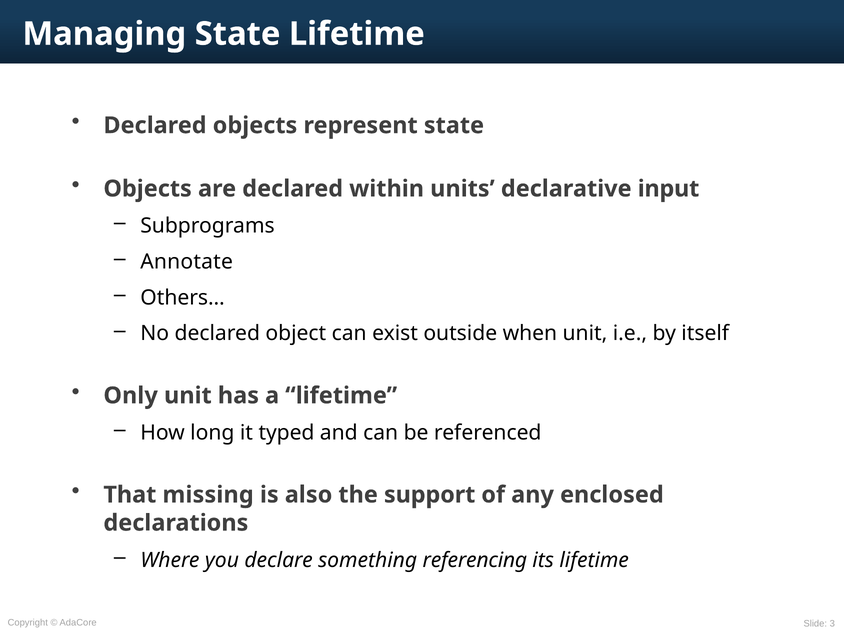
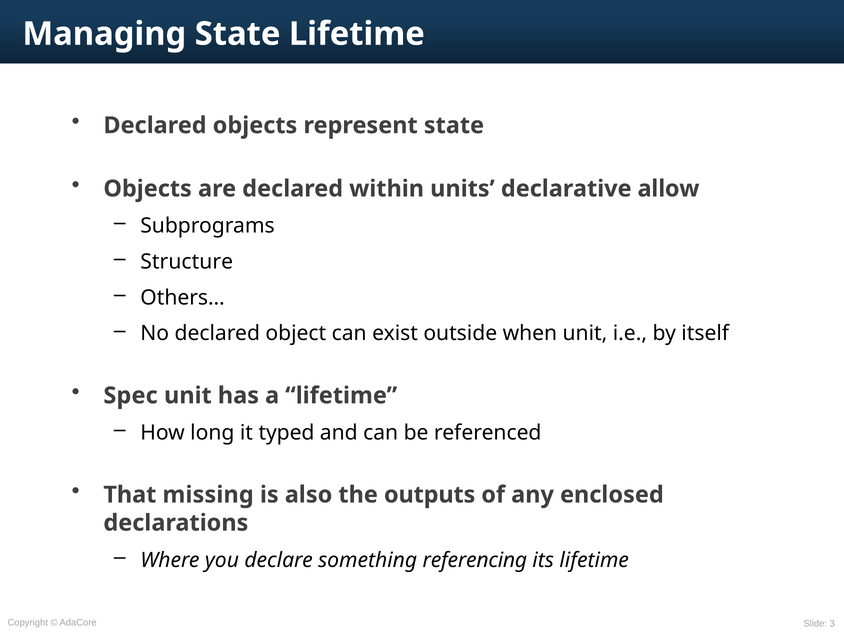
input: input -> allow
Annotate: Annotate -> Structure
Only: Only -> Spec
support: support -> outputs
